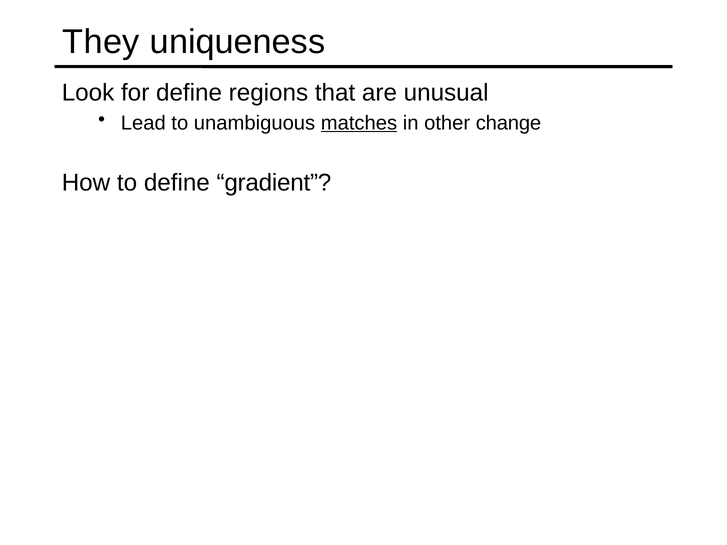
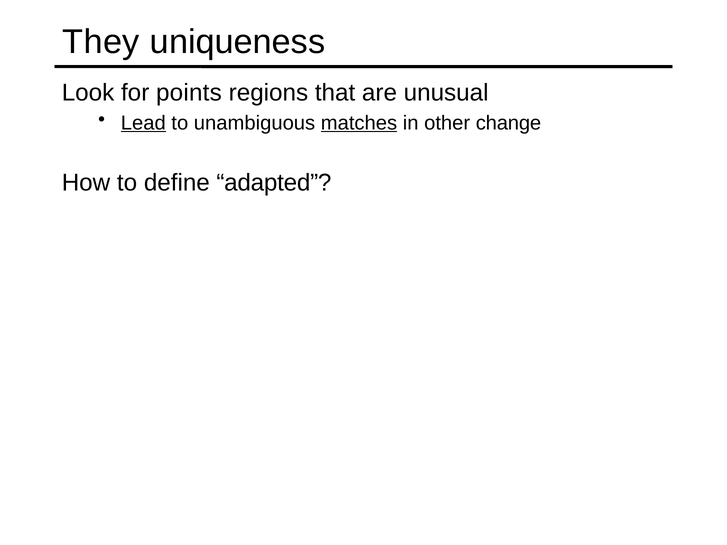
for define: define -> points
Lead underline: none -> present
gradient: gradient -> adapted
